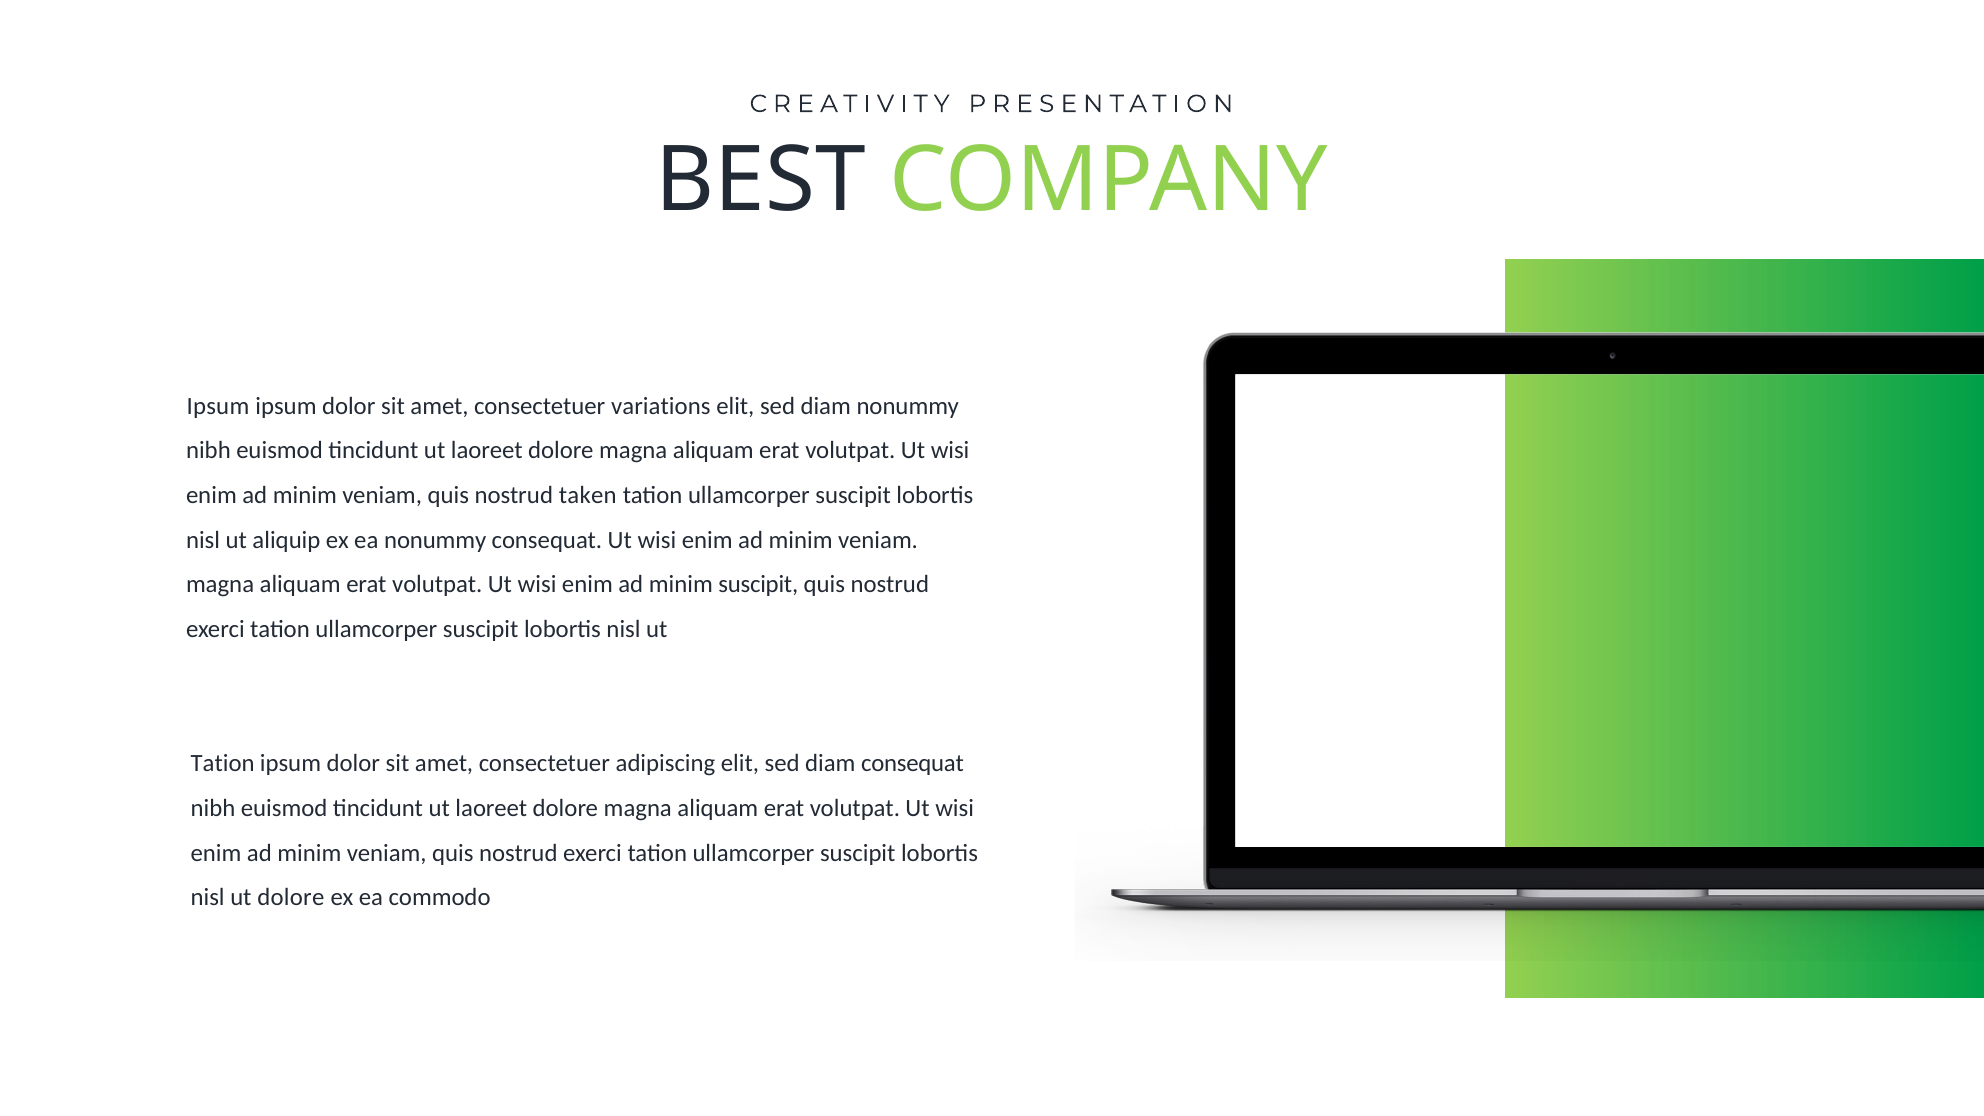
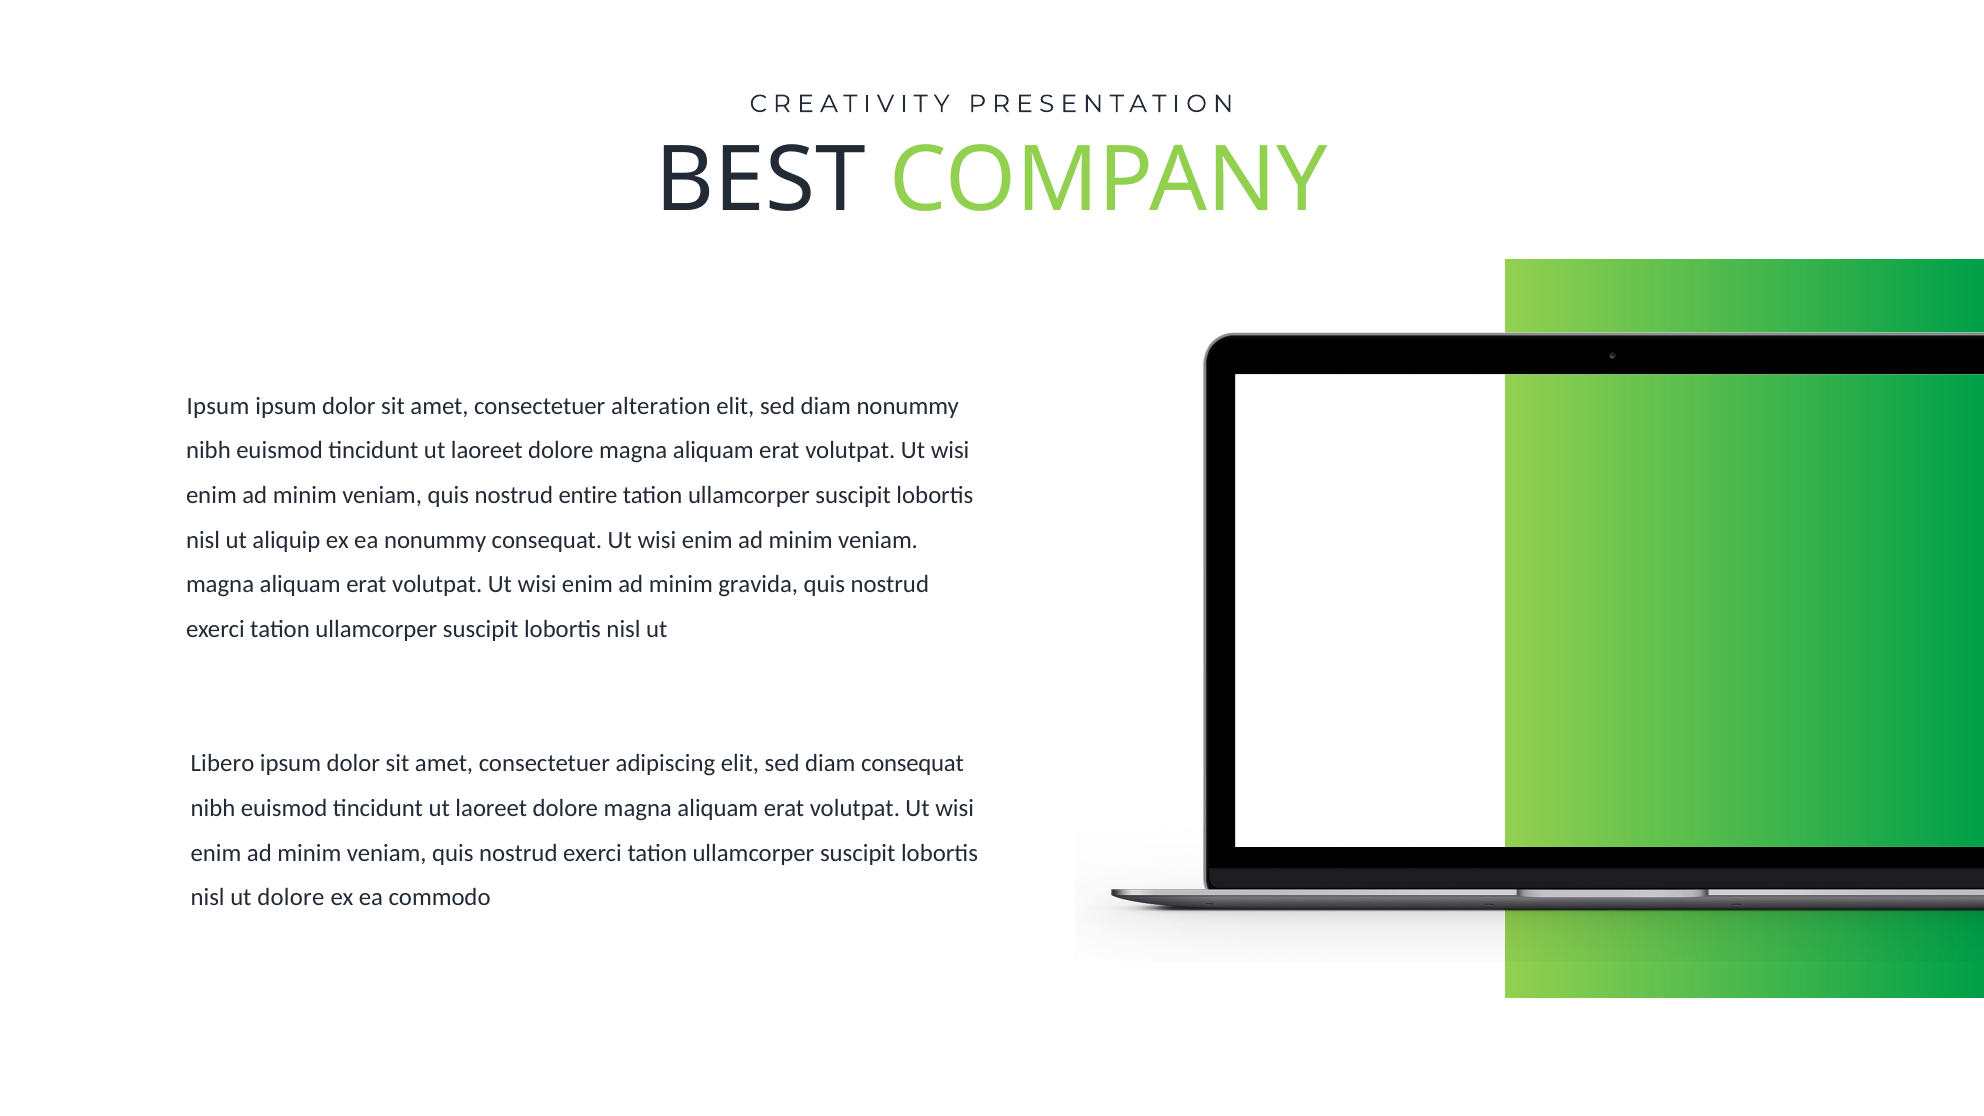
variations: variations -> alteration
taken: taken -> entire
minim suscipit: suscipit -> gravida
Tation at (223, 764): Tation -> Libero
